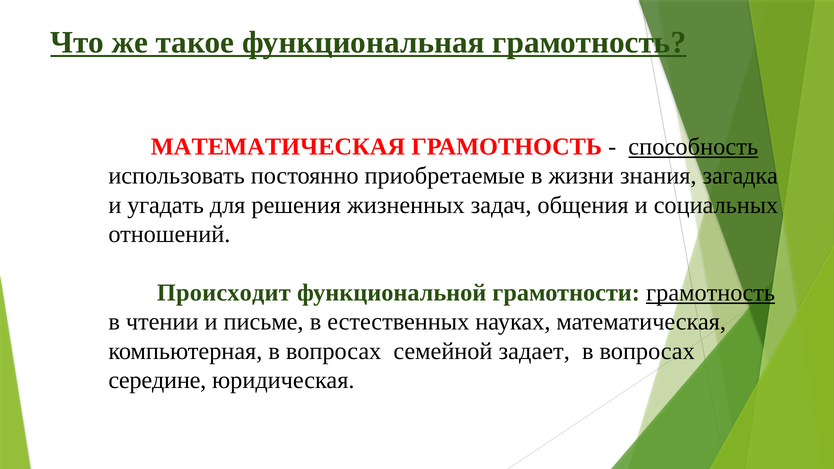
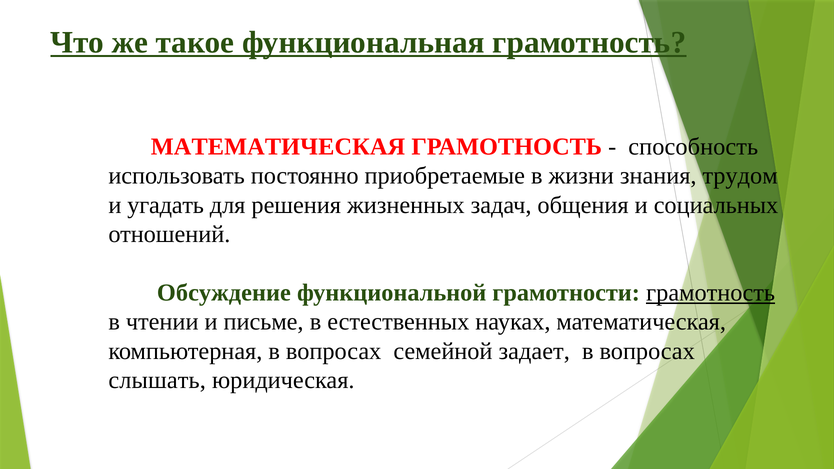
способность underline: present -> none
загадка: загадка -> трудом
Происходит: Происходит -> Обсуждение
середине: середине -> слышать
